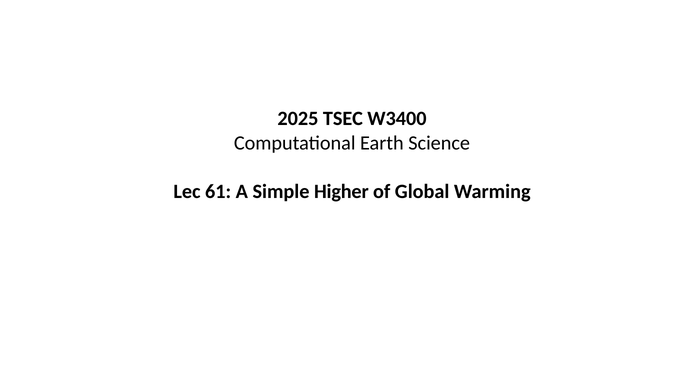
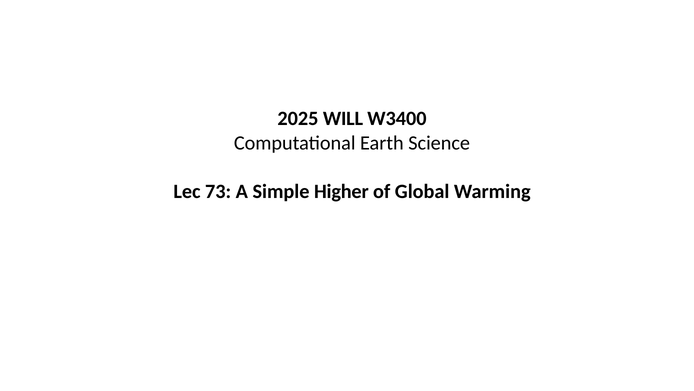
TSEC: TSEC -> WILL
61: 61 -> 73
